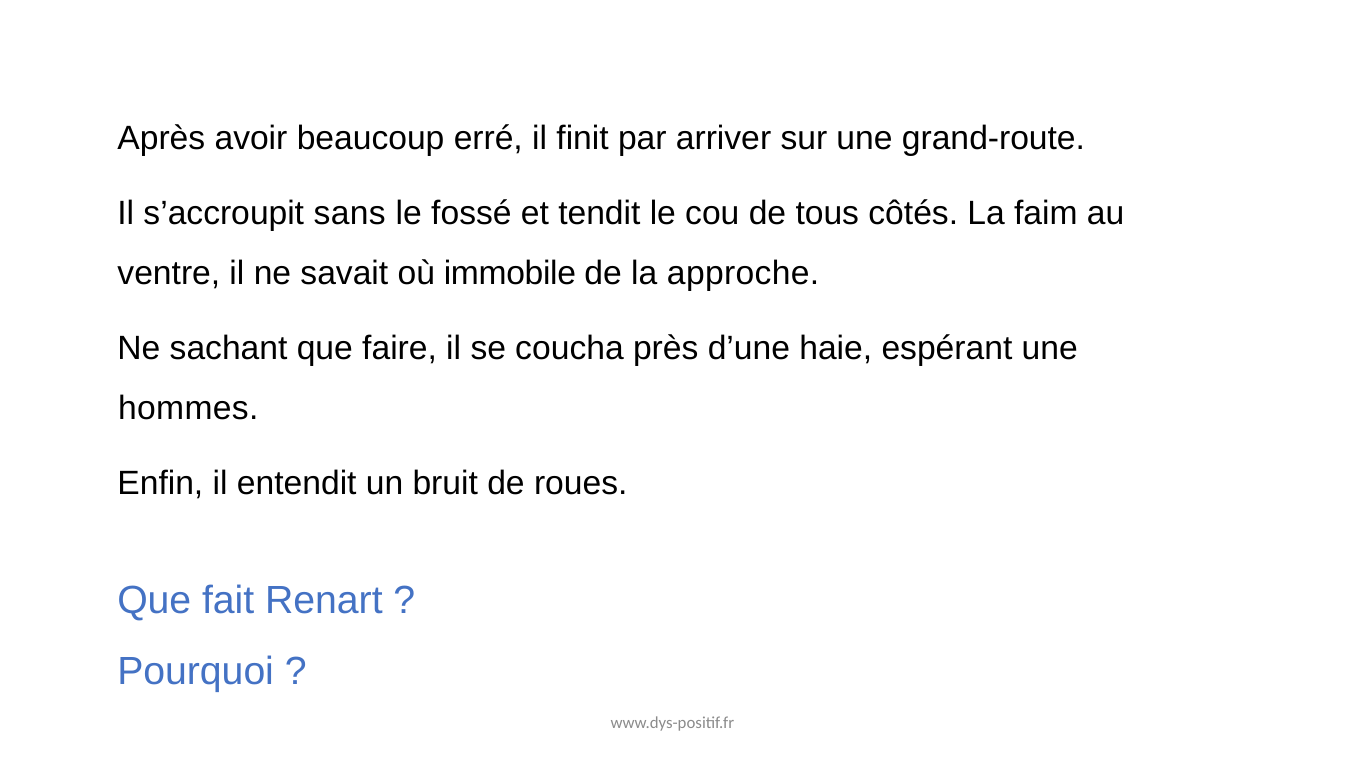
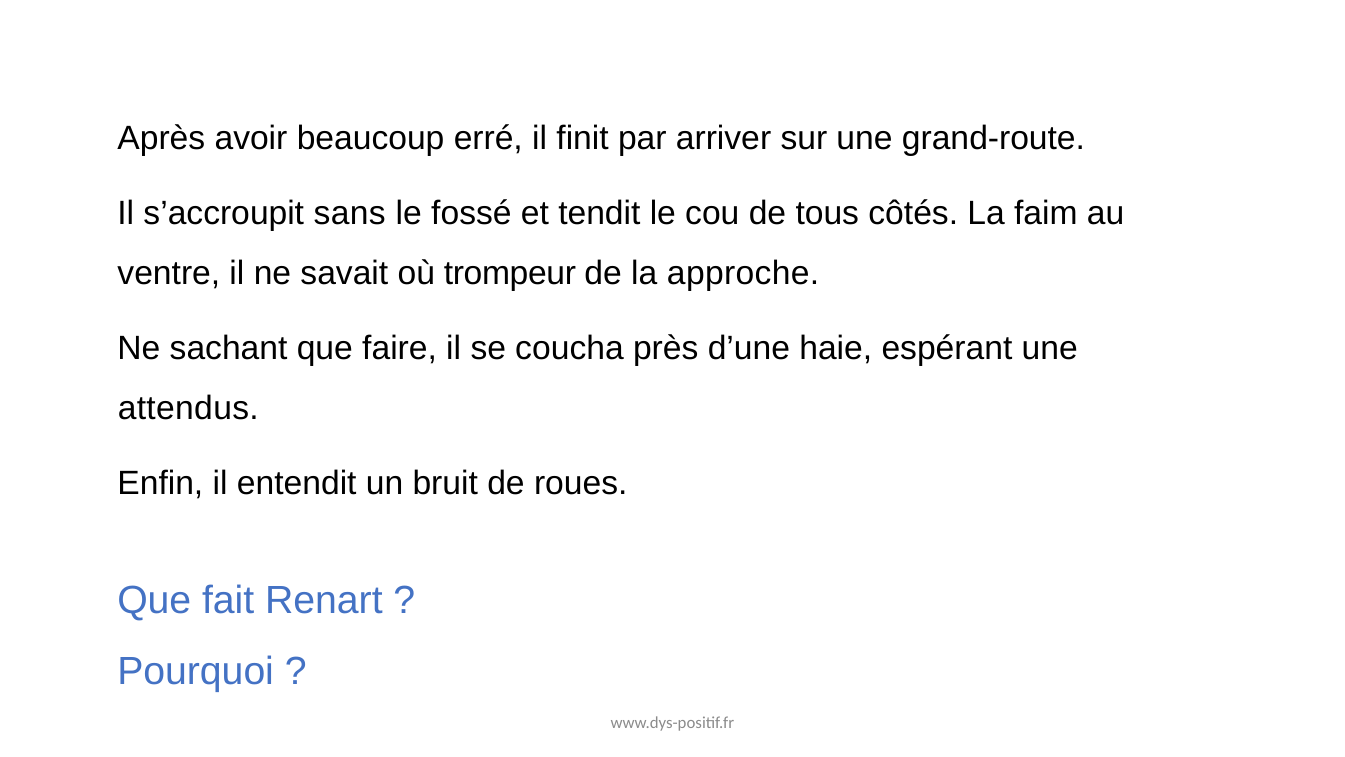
immobile: immobile -> trompeur
hommes: hommes -> attendus
